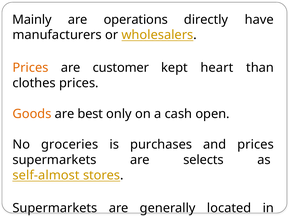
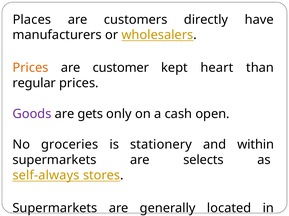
Mainly at (32, 20): Mainly -> Places
operations: operations -> customers
clothes: clothes -> regular
Goods colour: orange -> purple
best: best -> gets
purchases: purchases -> stationery
and prices: prices -> within
self-almost: self-almost -> self-always
